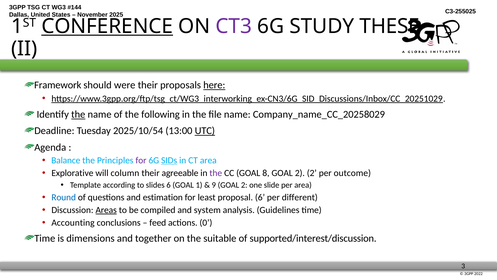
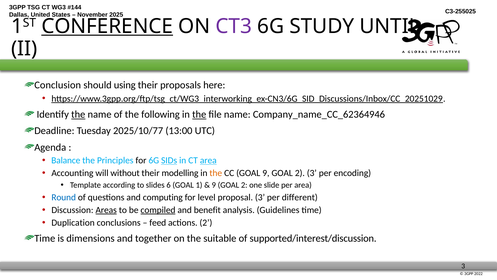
THESE: THESE -> UNTIL
Framework: Framework -> Conclusion
were: were -> using
here underline: present -> none
the at (199, 114) underline: none -> present
Company_name_CC_20258029: Company_name_CC_20258029 -> Company_name_CC_62364946
2025/10/54: 2025/10/54 -> 2025/10/77
UTC underline: present -> none
for at (141, 160) colour: purple -> black
area at (208, 160) underline: none -> present
Explorative: Explorative -> Accounting
column: column -> without
agreeable: agreeable -> modelling
the at (216, 173) colour: purple -> orange
GOAL 8: 8 -> 9
2 2: 2 -> 3
outcome: outcome -> encoding
estimation: estimation -> computing
least: least -> level
proposal 6: 6 -> 3
compiled underline: none -> present
system: system -> benefit
Accounting: Accounting -> Duplication
actions 0: 0 -> 2
